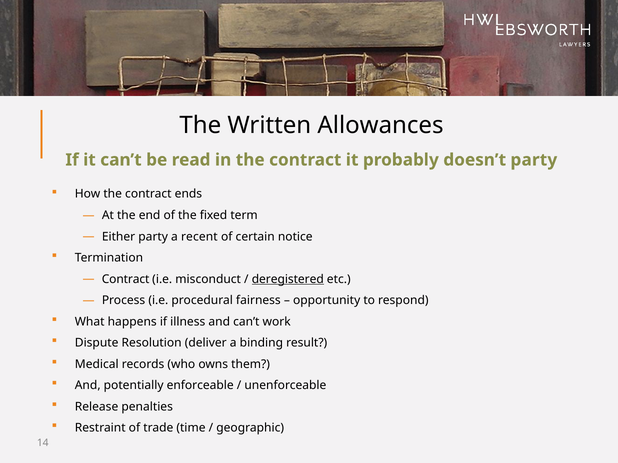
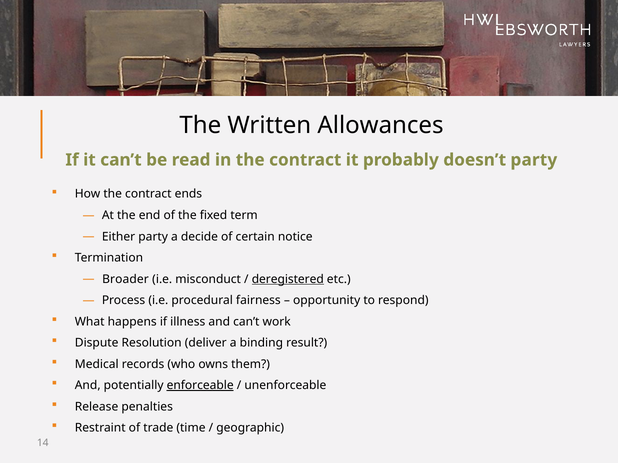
recent: recent -> decide
Contract at (126, 279): Contract -> Broader
enforceable underline: none -> present
